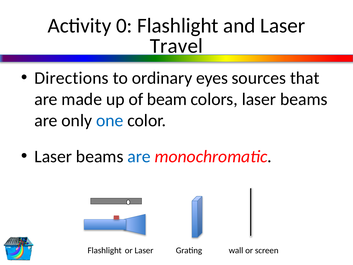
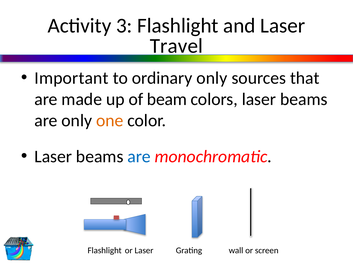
0: 0 -> 3
Directions: Directions -> Important
ordinary eyes: eyes -> only
one colour: blue -> orange
